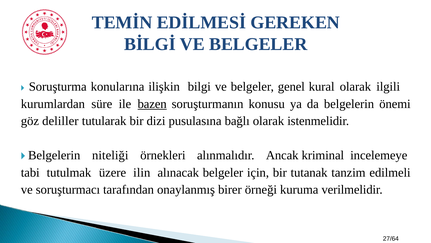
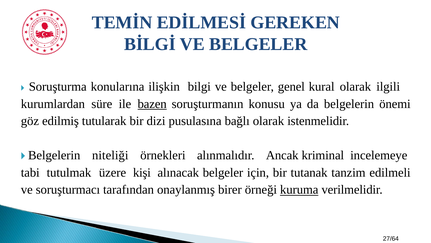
deliller: deliller -> edilmiş
ilin: ilin -> kişi
kuruma underline: none -> present
